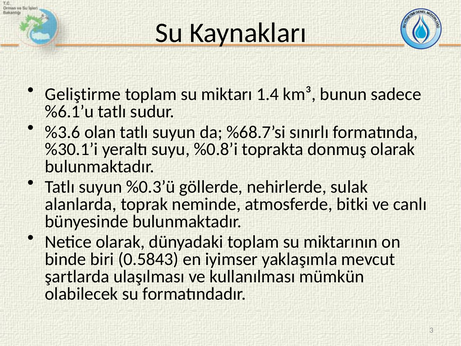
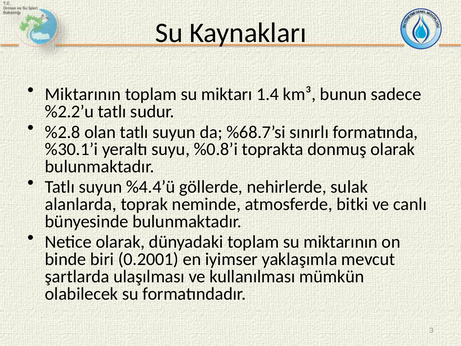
Geliştirme at (83, 94): Geliştirme -> Miktarının
%6.1’u: %6.1’u -> %2.2’u
%3.6: %3.6 -> %2.8
%0.3’ü: %0.3’ü -> %4.4’ü
0.5843: 0.5843 -> 0.2001
